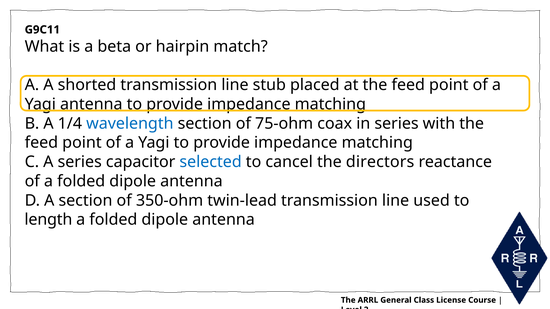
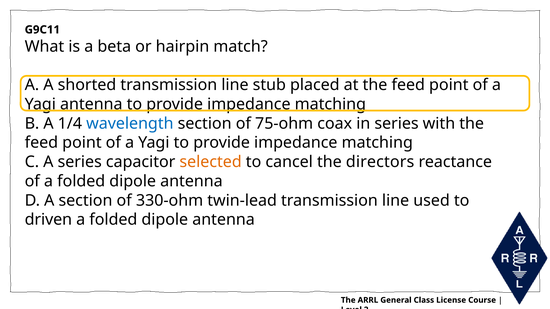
selected colour: blue -> orange
350-ohm: 350-ohm -> 330-ohm
length: length -> driven
